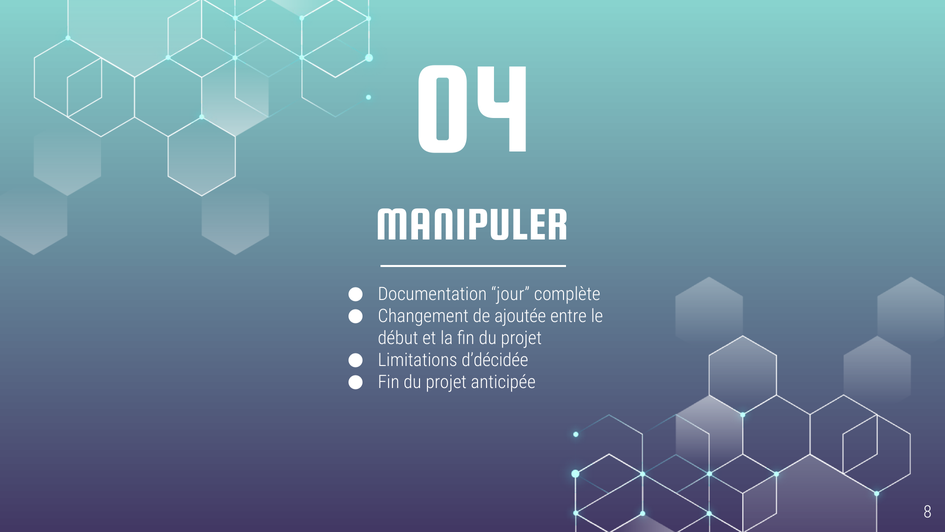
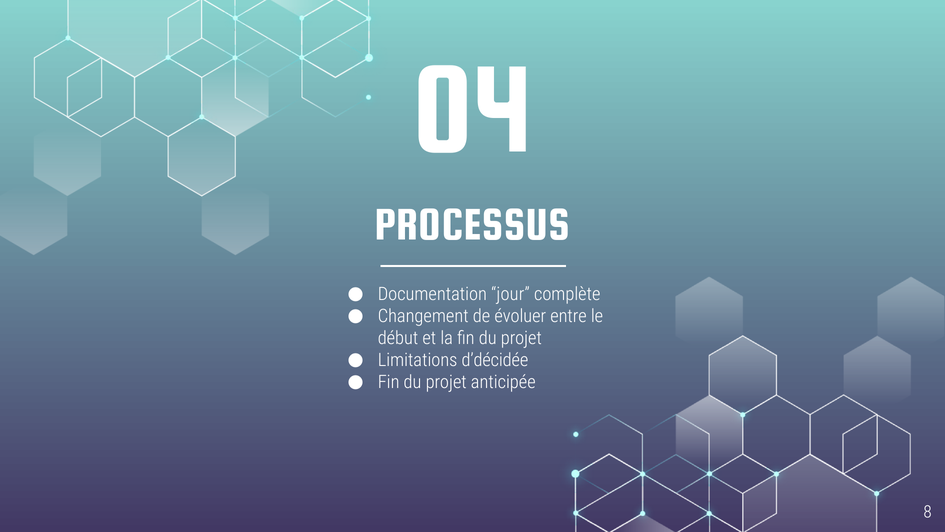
MANIPULER: MANIPULER -> PROCESSUS
ajoutée: ajoutée -> évoluer
